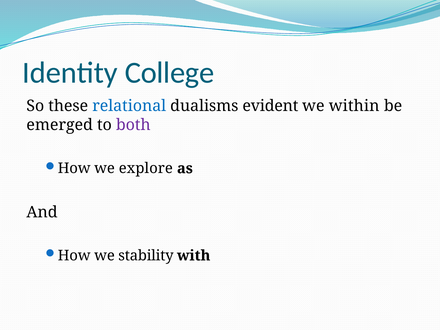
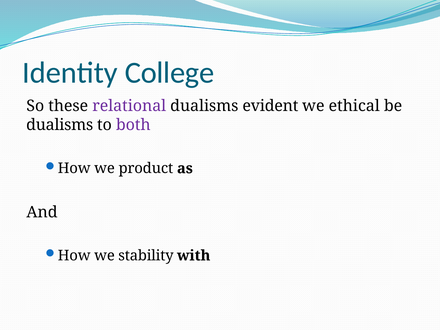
relational colour: blue -> purple
within: within -> ethical
emerged at (60, 125): emerged -> dualisms
explore: explore -> product
